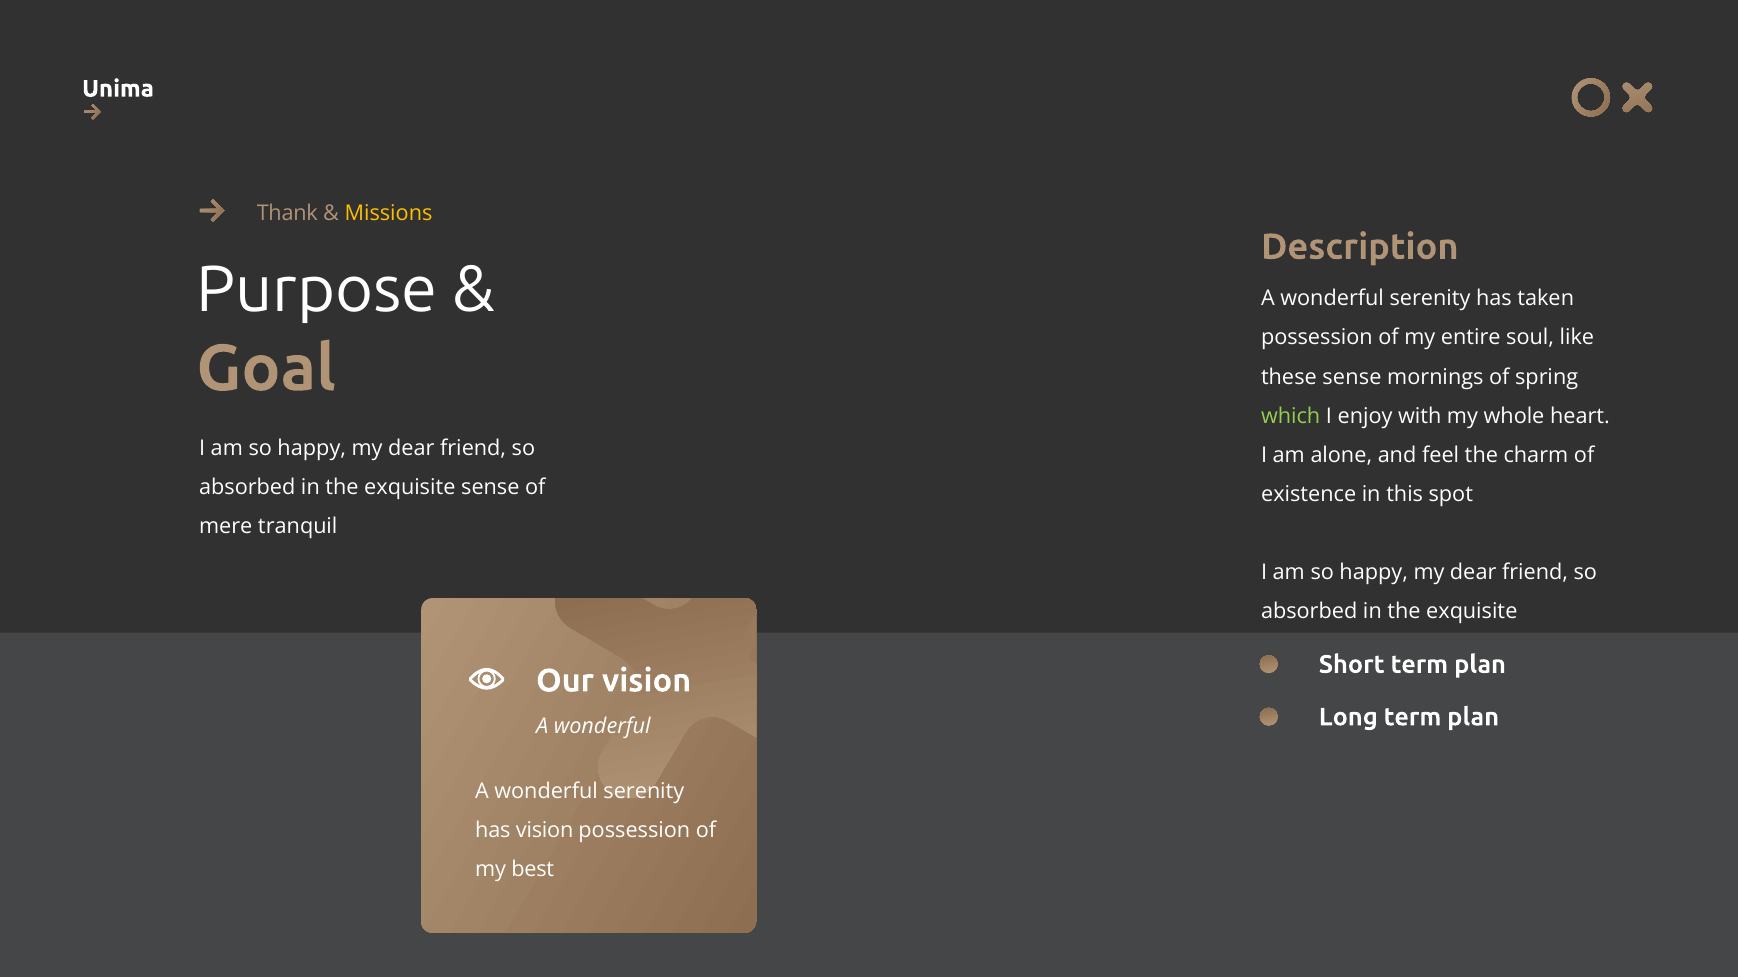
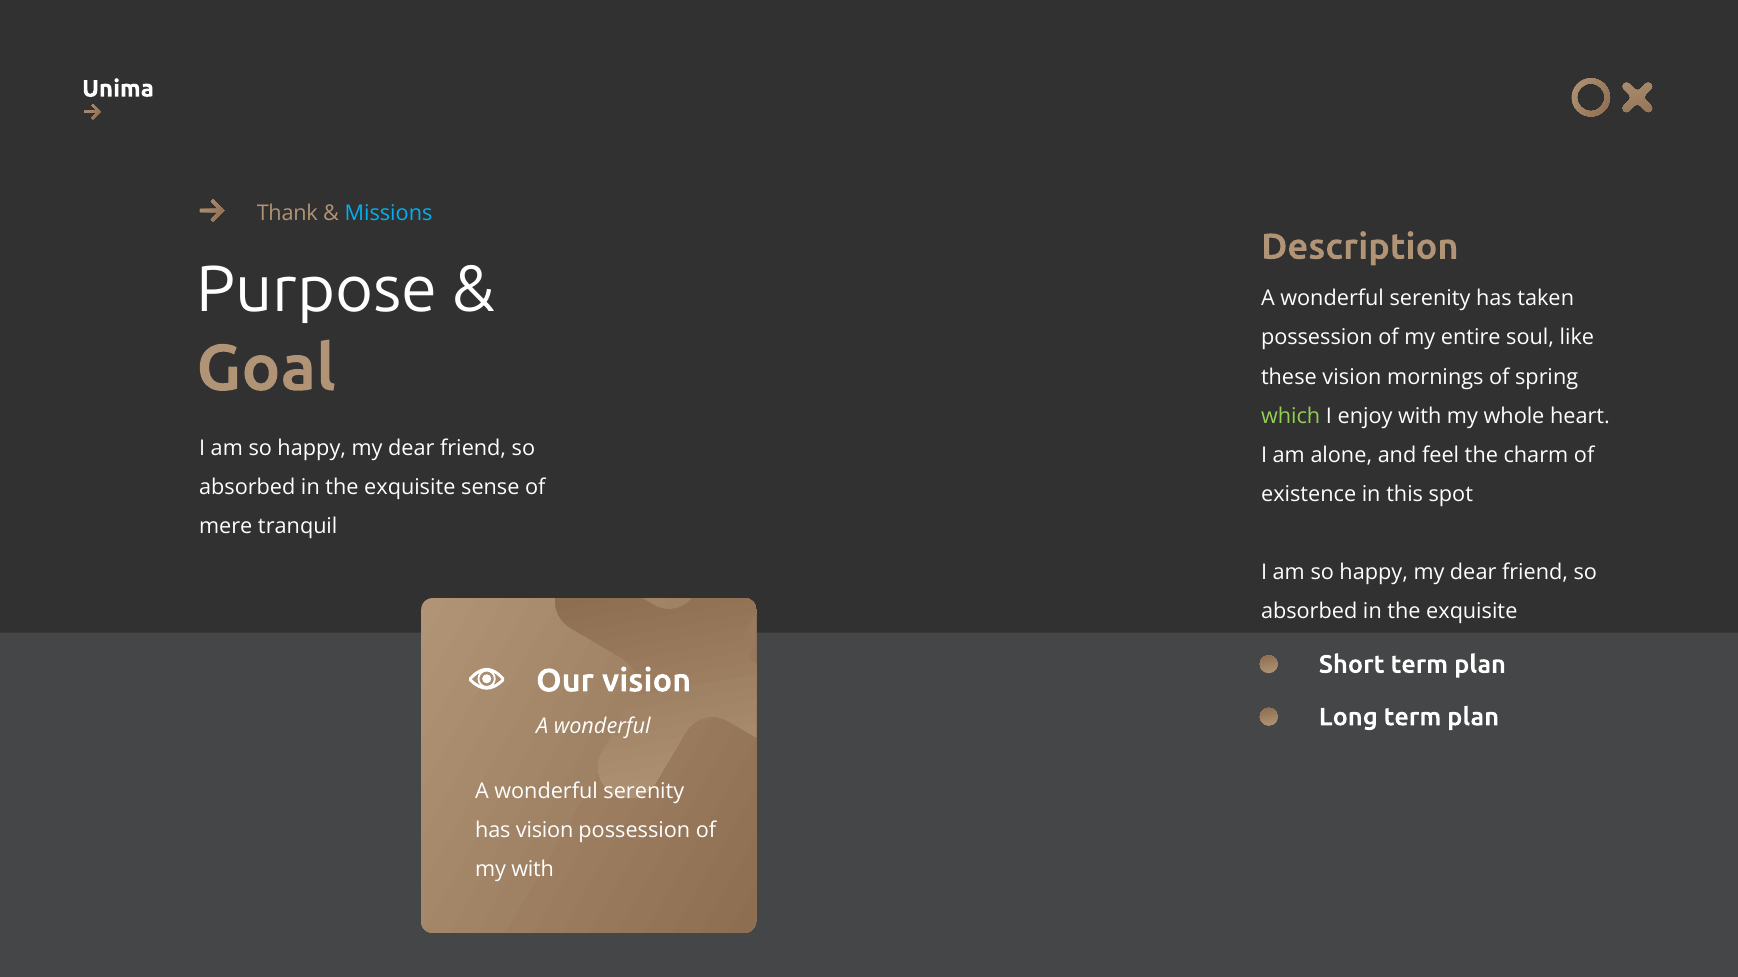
Missions colour: yellow -> light blue
these sense: sense -> vision
my best: best -> with
